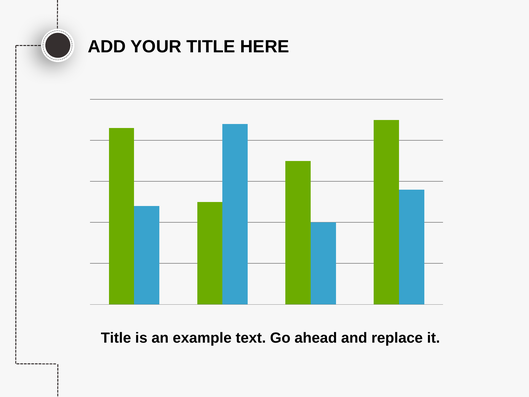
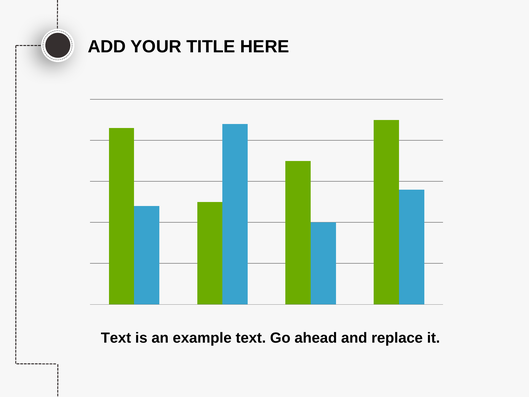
Title at (116, 338): Title -> Text
